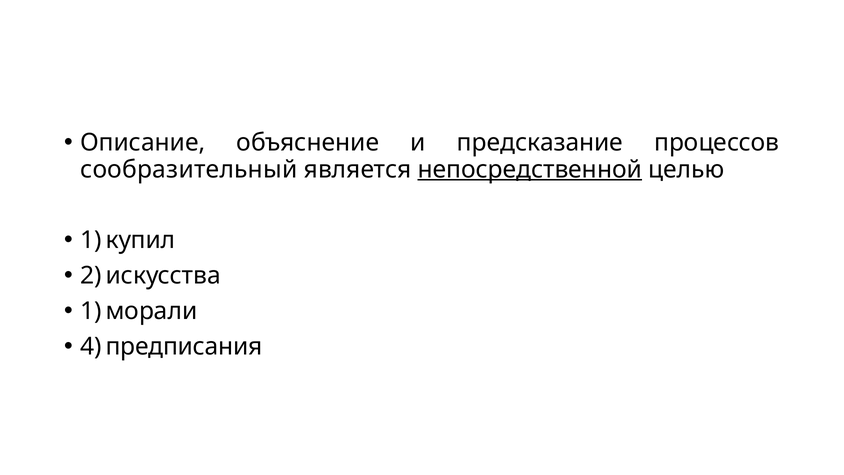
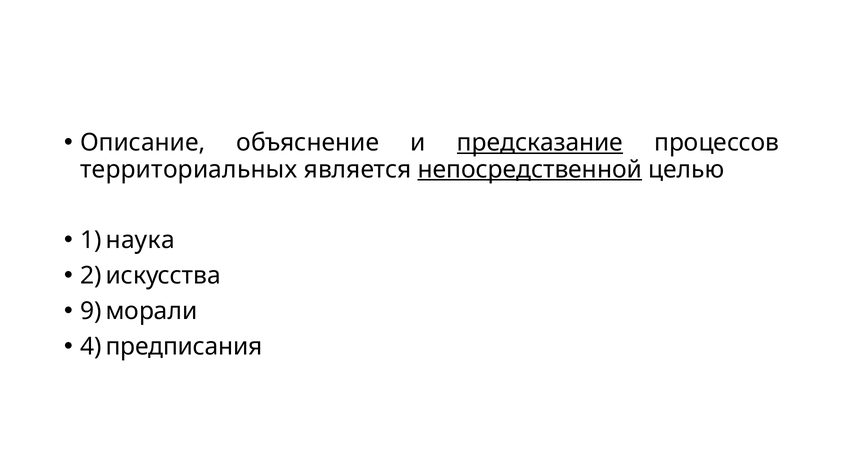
предсказание underline: none -> present
сообразительный: сообразительный -> территориальных
купил: купил -> наука
1 at (91, 311): 1 -> 9
